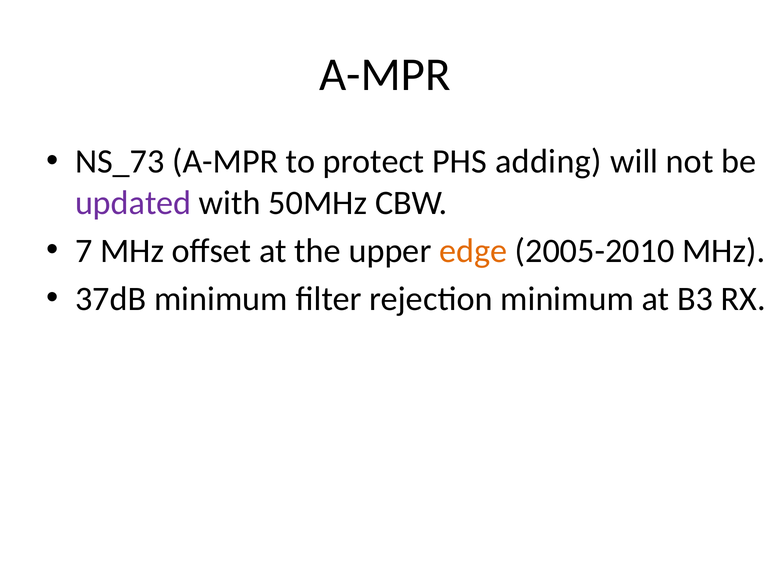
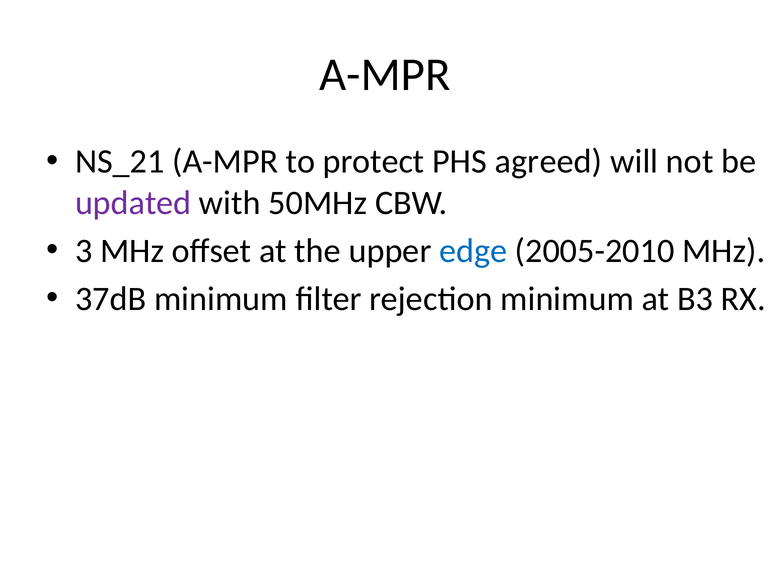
NS_73: NS_73 -> NS_21
adding: adding -> agreed
7: 7 -> 3
edge colour: orange -> blue
